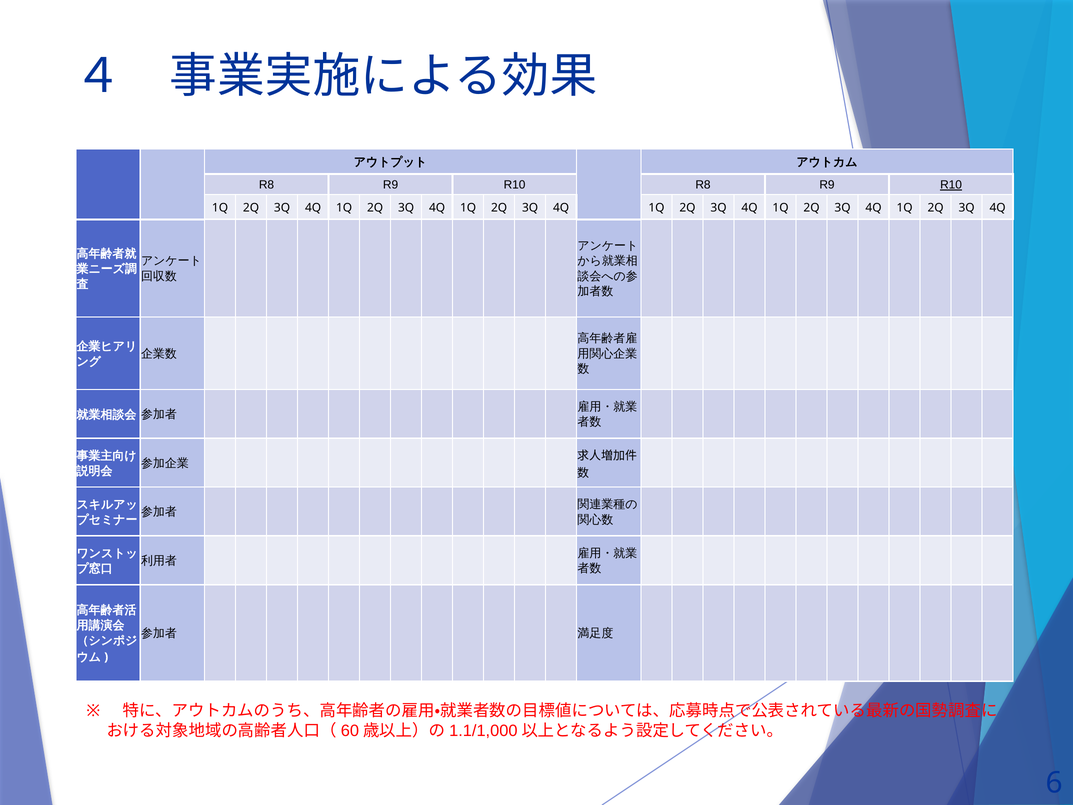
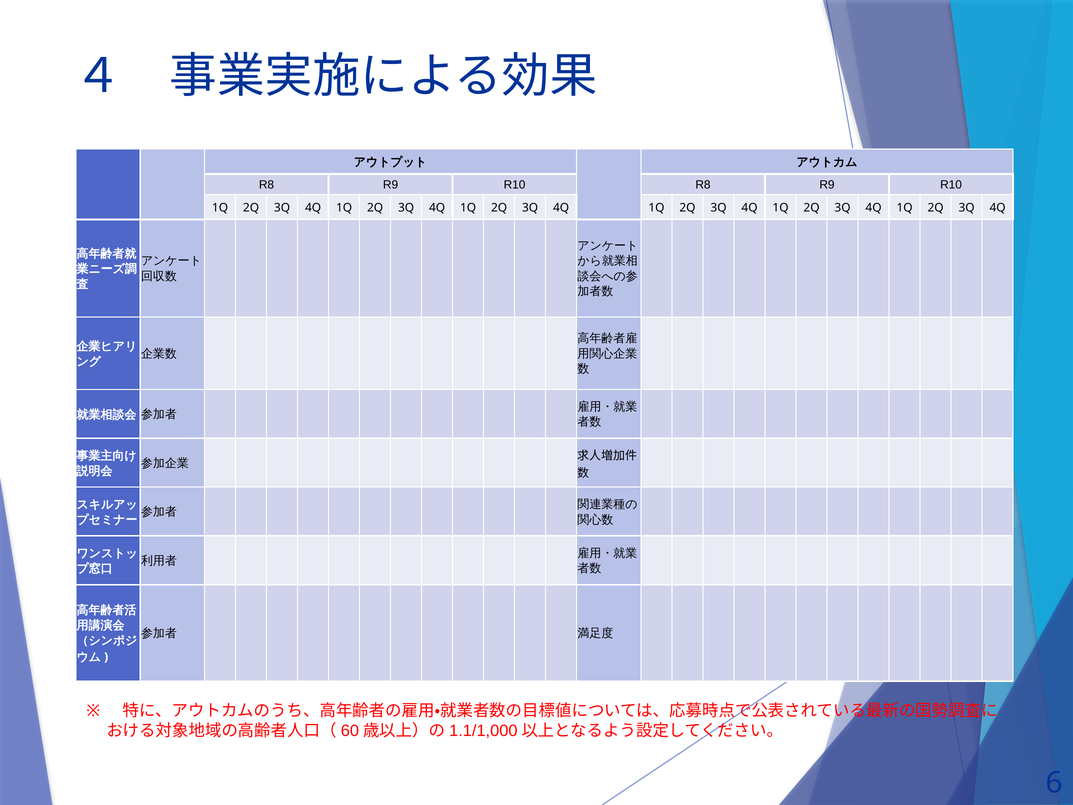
R10 at (951, 185) underline: present -> none
